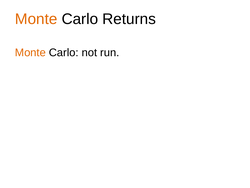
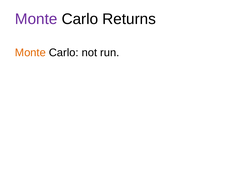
Monte at (36, 19) colour: orange -> purple
